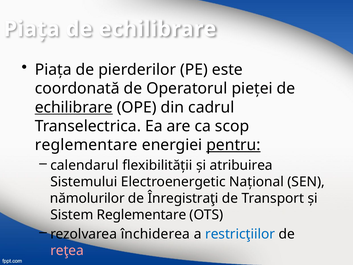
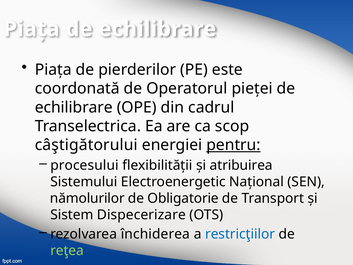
echilibrare at (74, 107) underline: present -> none
reglementare at (86, 145): reglementare -> câştigătorului
calendarul: calendarul -> procesului
Înregistraţi: Înregistraţi -> Obligatorie
Sistem Reglementare: Reglementare -> Dispecerizare
reţea colour: pink -> light green
